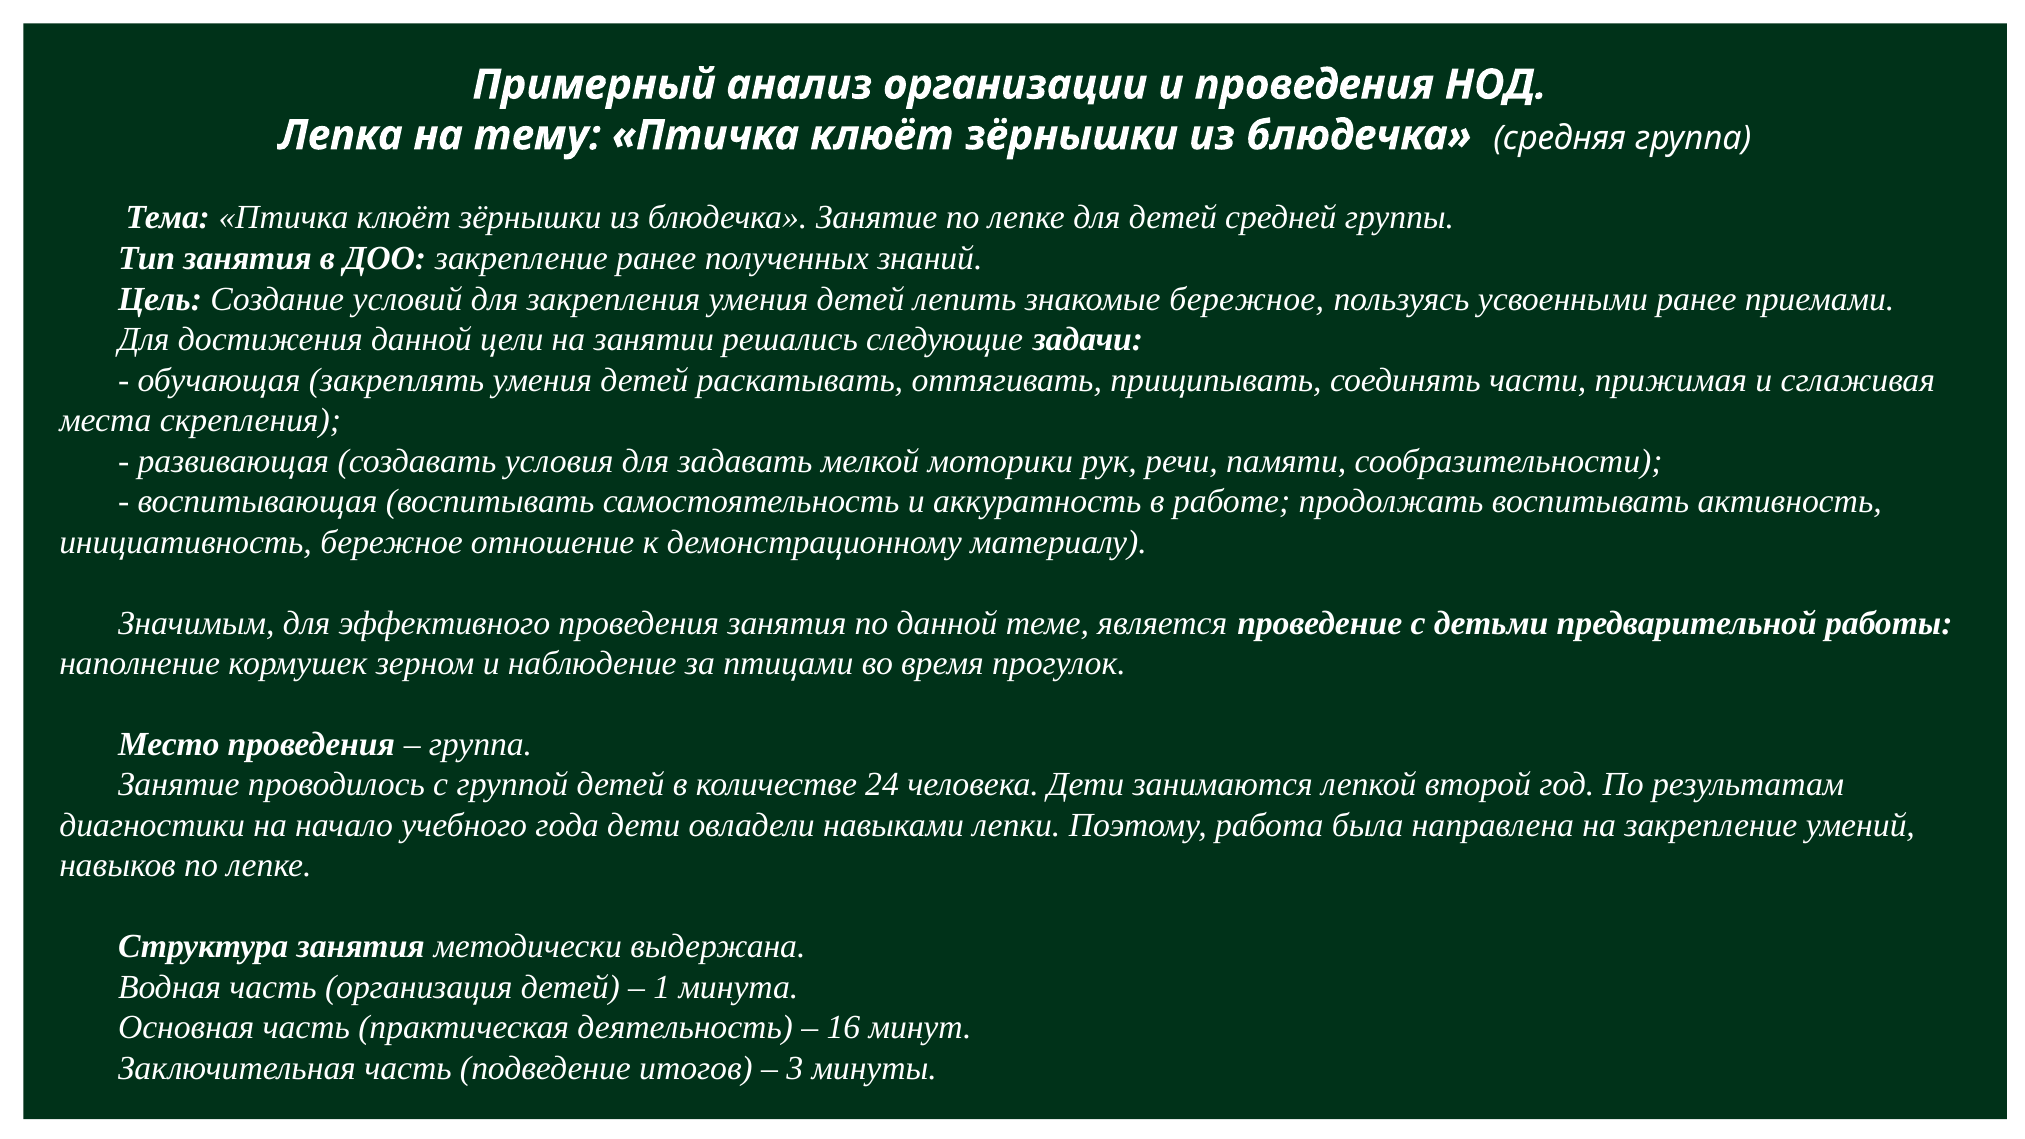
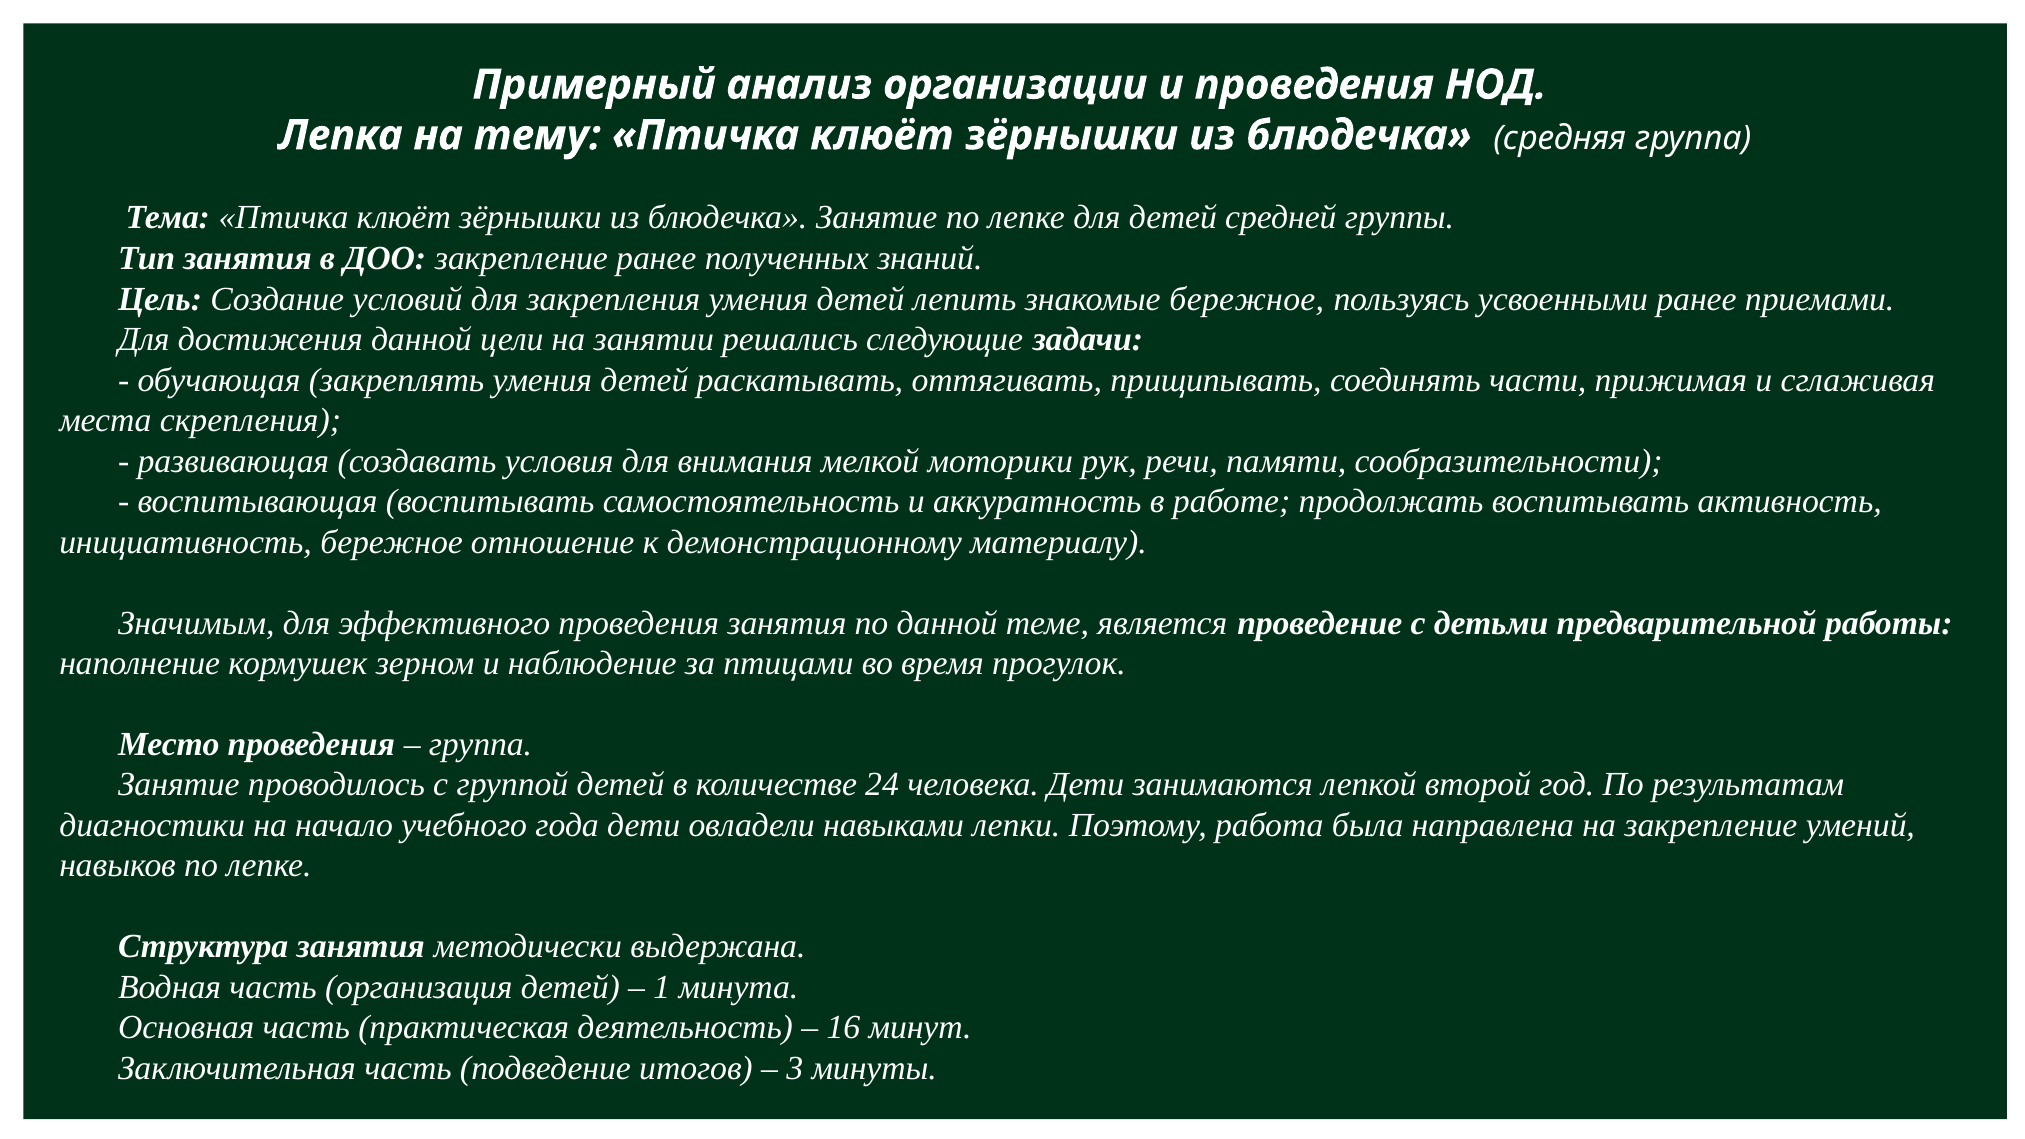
задавать: задавать -> внимания
